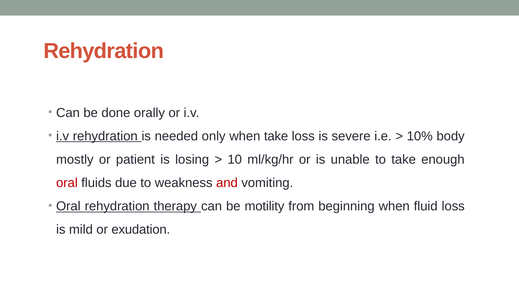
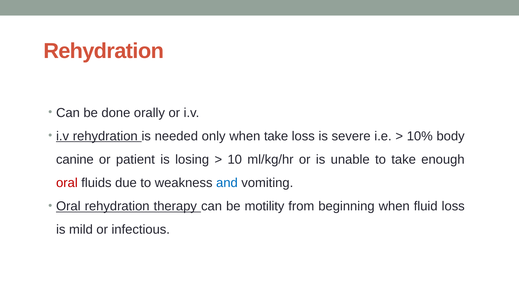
mostly: mostly -> canine
and colour: red -> blue
exudation: exudation -> infectious
